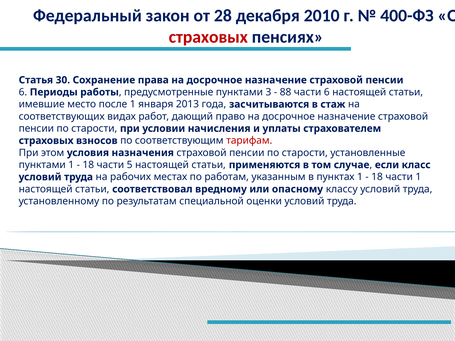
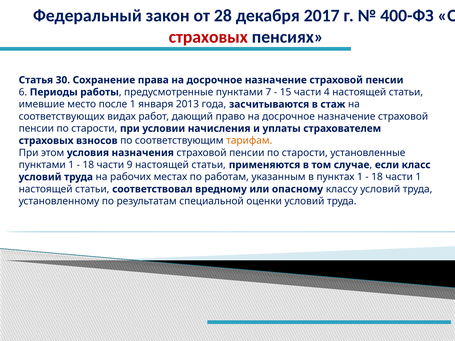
2010: 2010 -> 2017
3: 3 -> 7
88: 88 -> 15
части 6: 6 -> 4
тарифам colour: red -> orange
5: 5 -> 9
